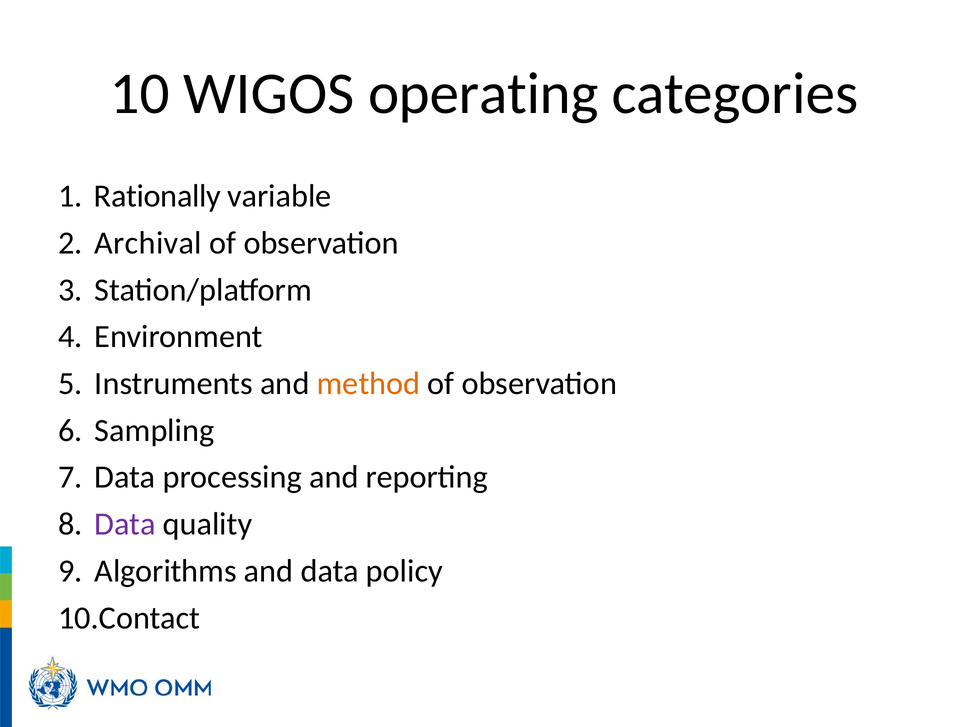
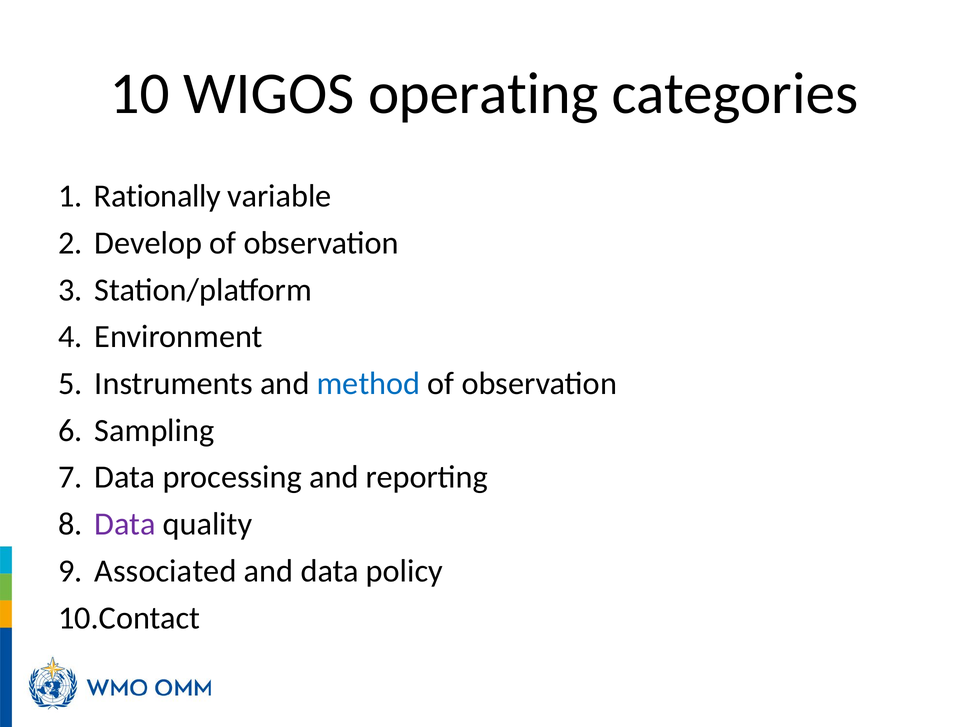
Archival: Archival -> Develop
method colour: orange -> blue
Algorithms: Algorithms -> Associated
